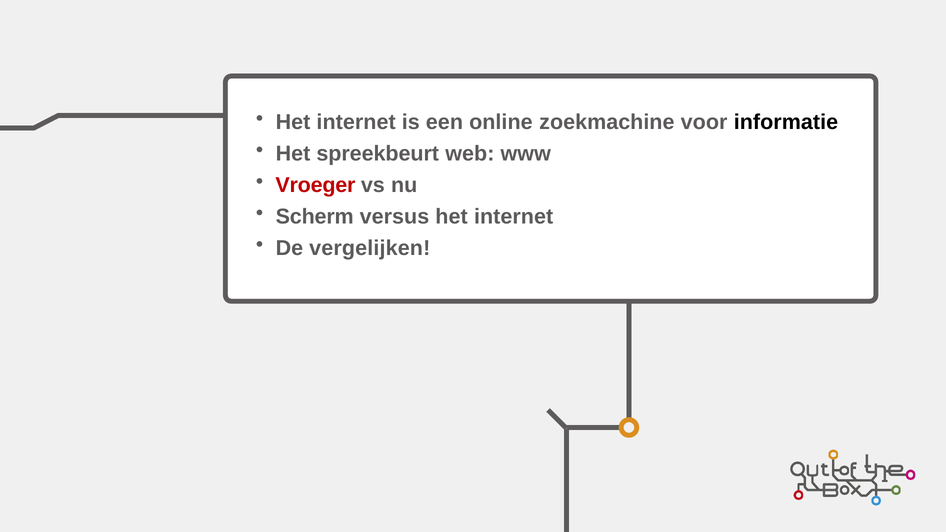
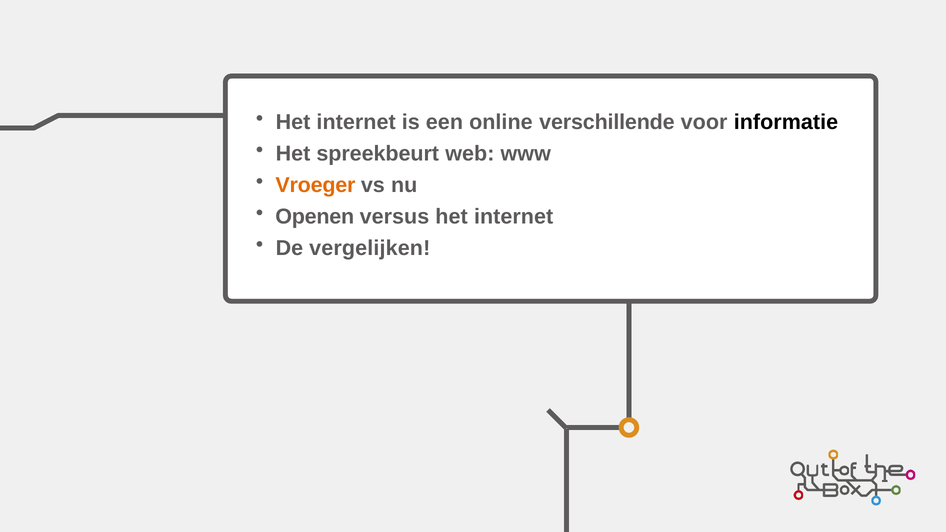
zoekmachine: zoekmachine -> verschillende
Vroeger colour: red -> orange
Scherm: Scherm -> Openen
